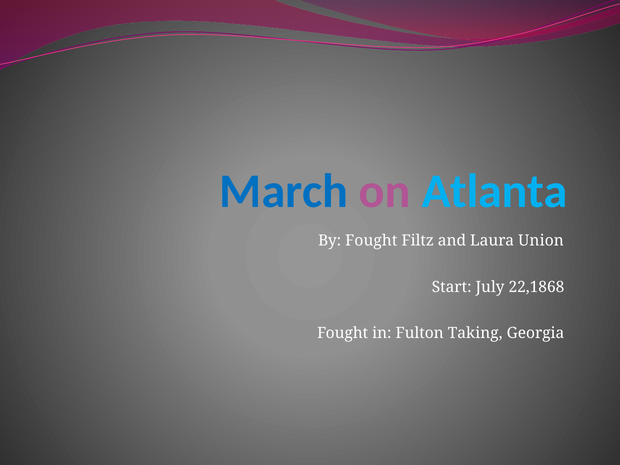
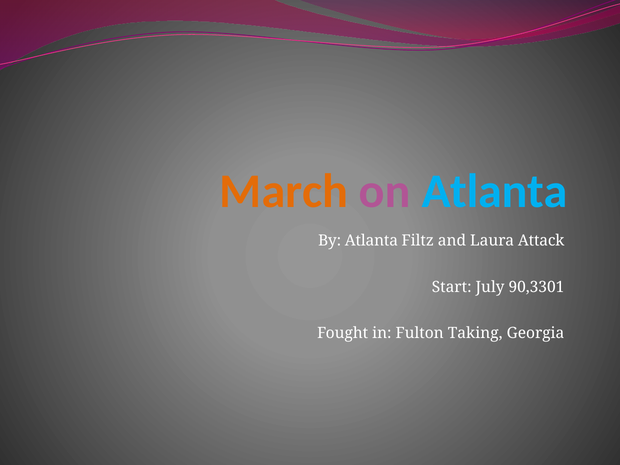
March colour: blue -> orange
By Fought: Fought -> Atlanta
Union: Union -> Attack
22,1868: 22,1868 -> 90,3301
